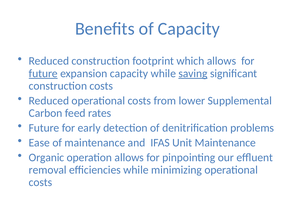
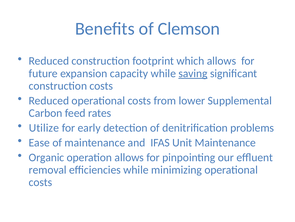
of Capacity: Capacity -> Clemson
future at (43, 73) underline: present -> none
Future at (44, 127): Future -> Utilize
